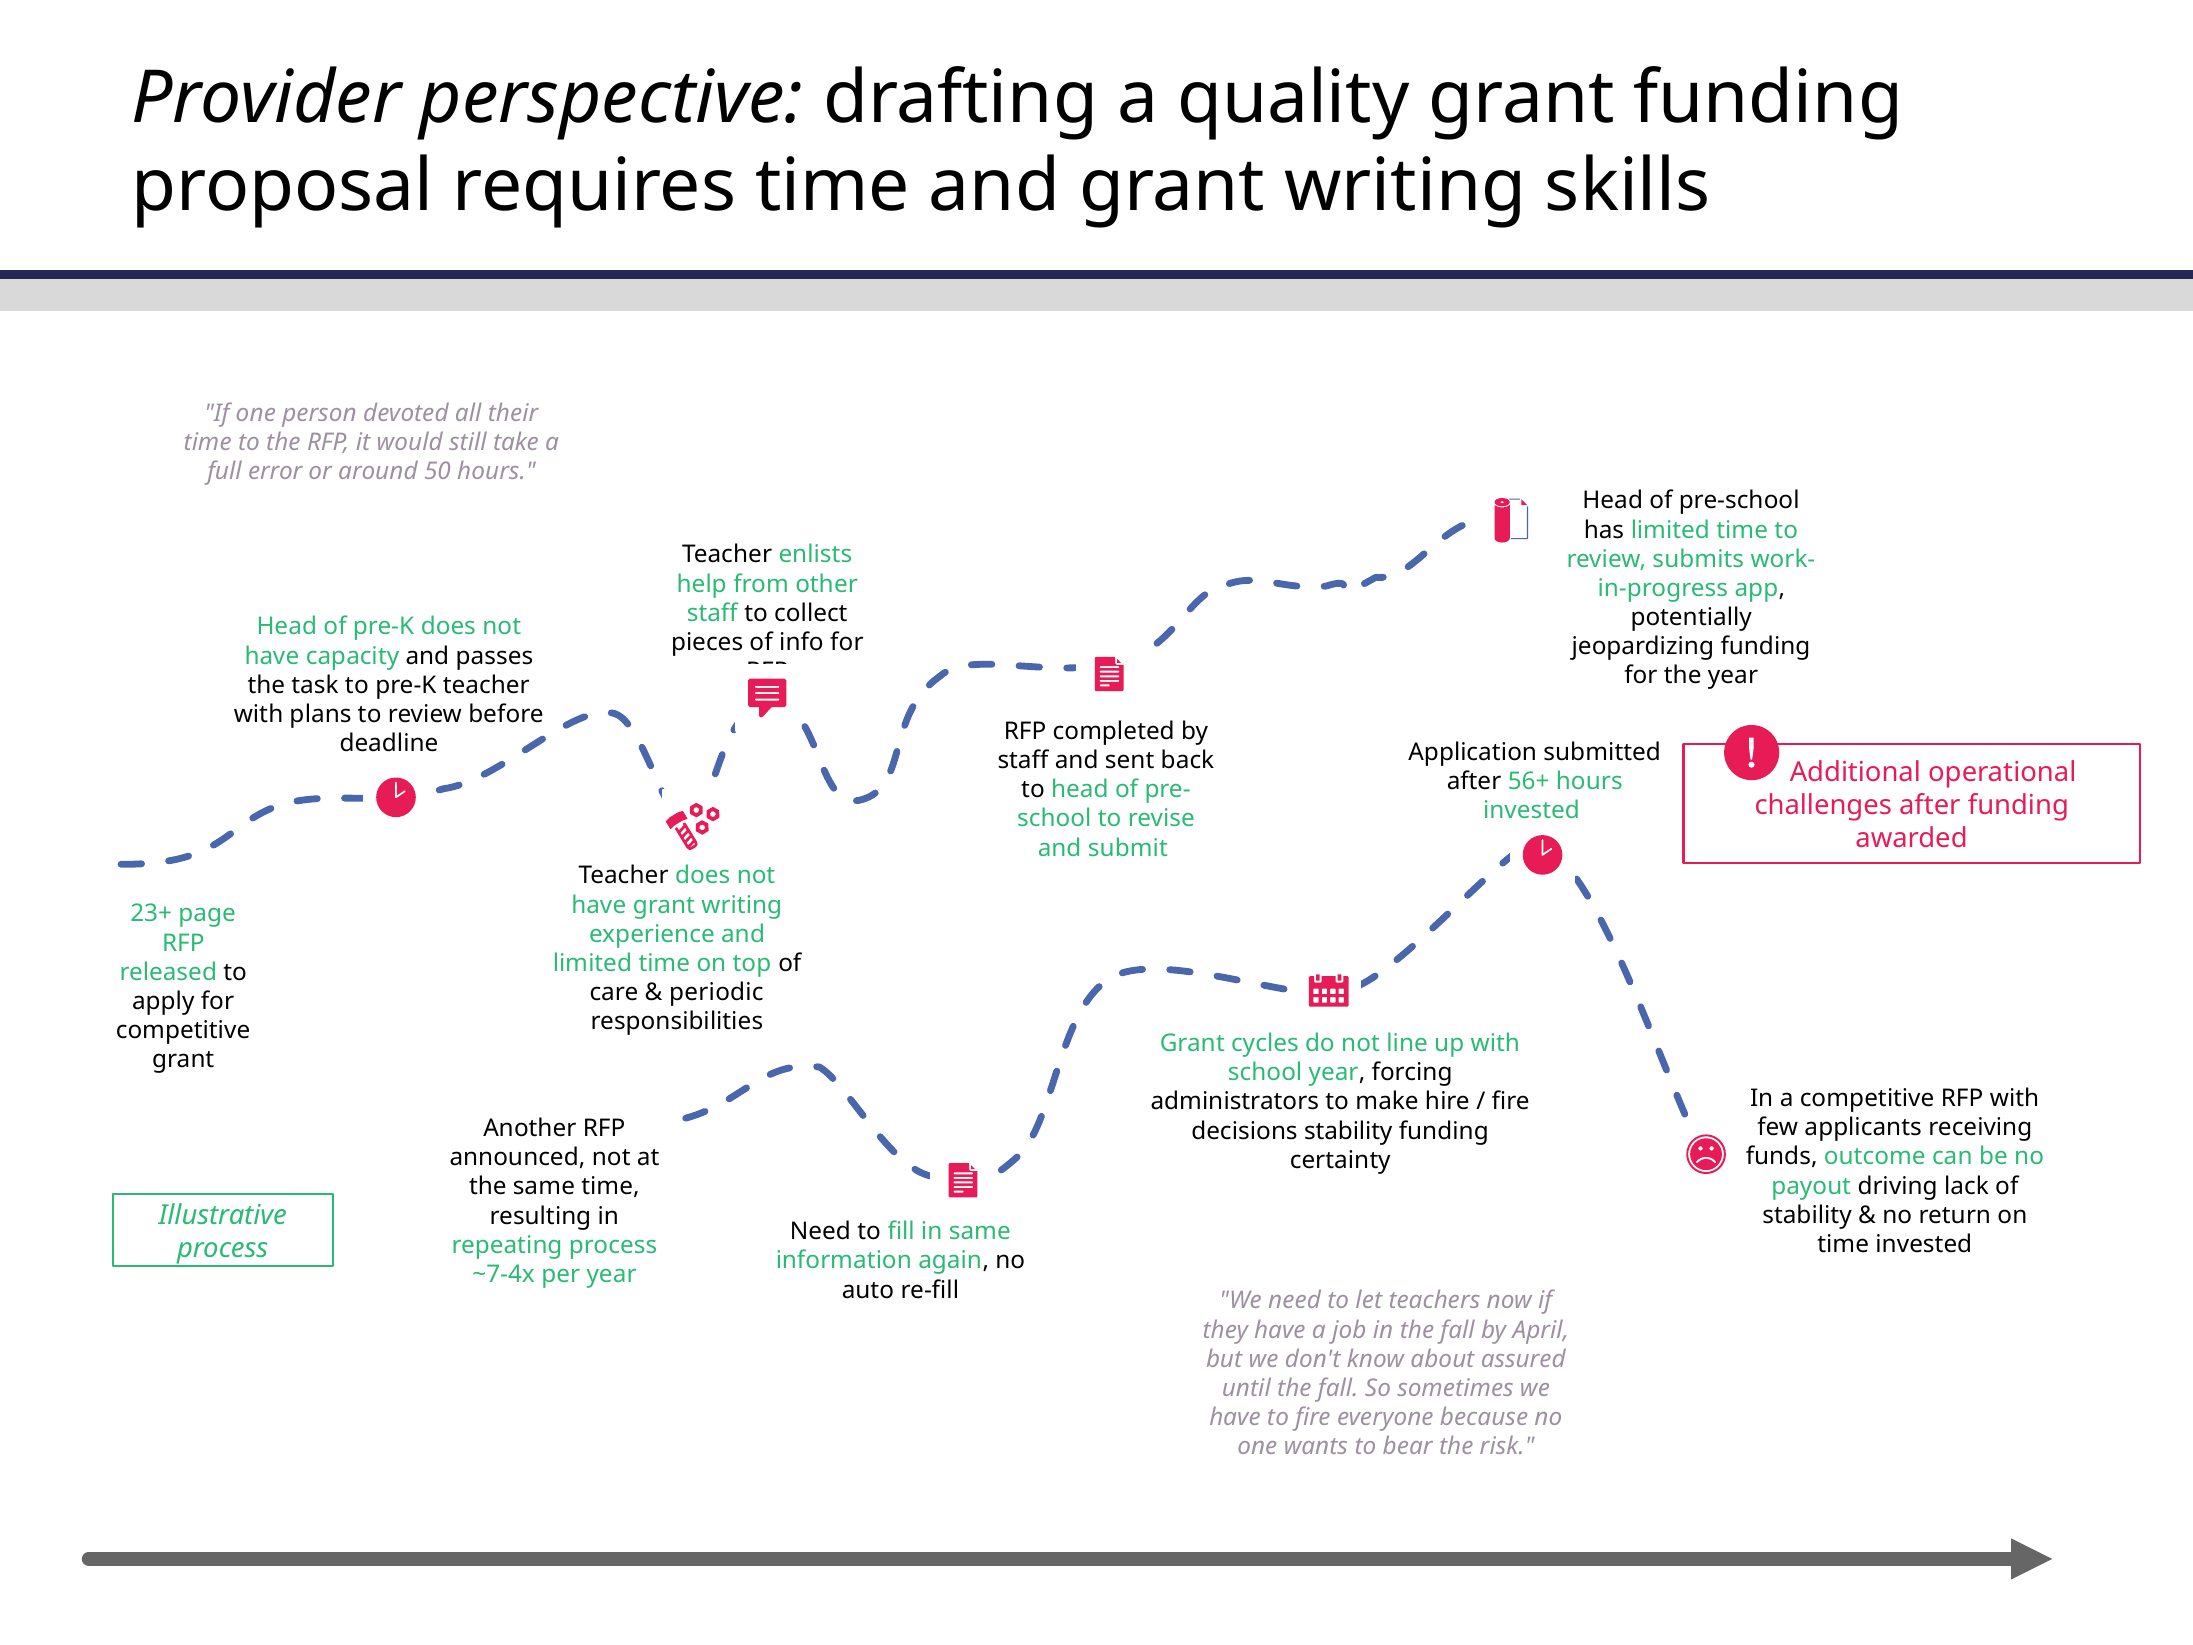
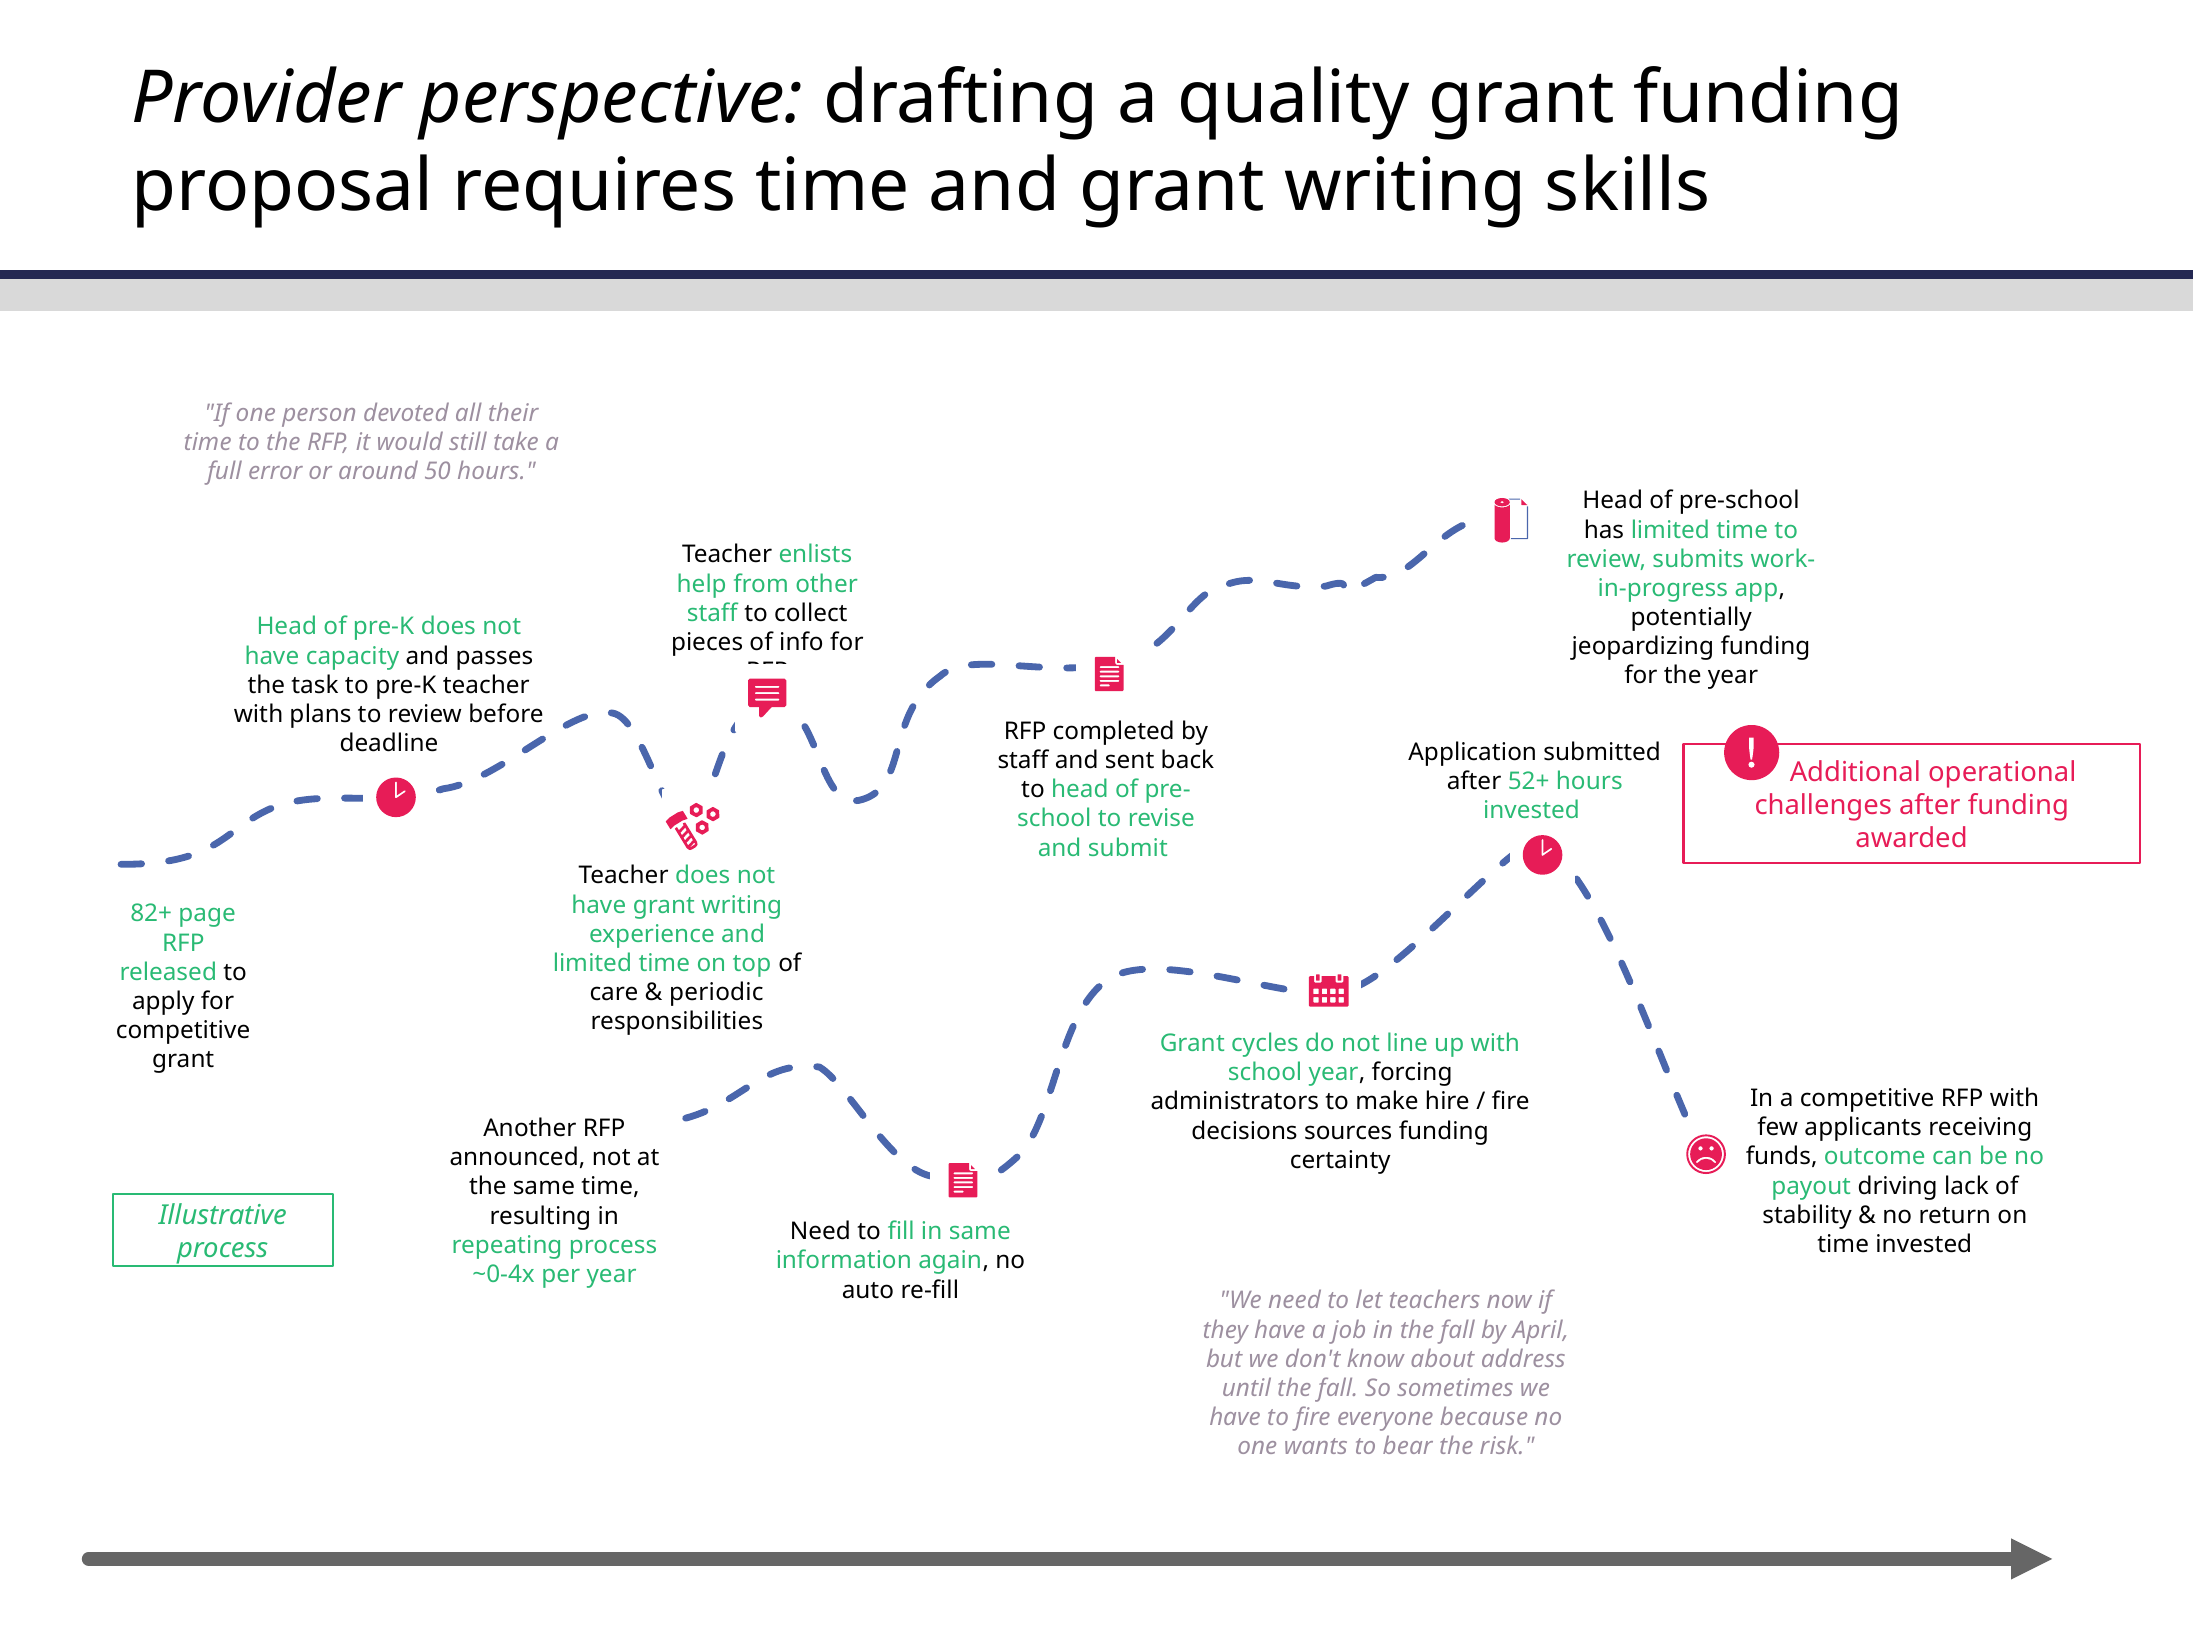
56+: 56+ -> 52+
23+: 23+ -> 82+
decisions stability: stability -> sources
~7-4x: ~7-4x -> ~0-4x
assured: assured -> address
